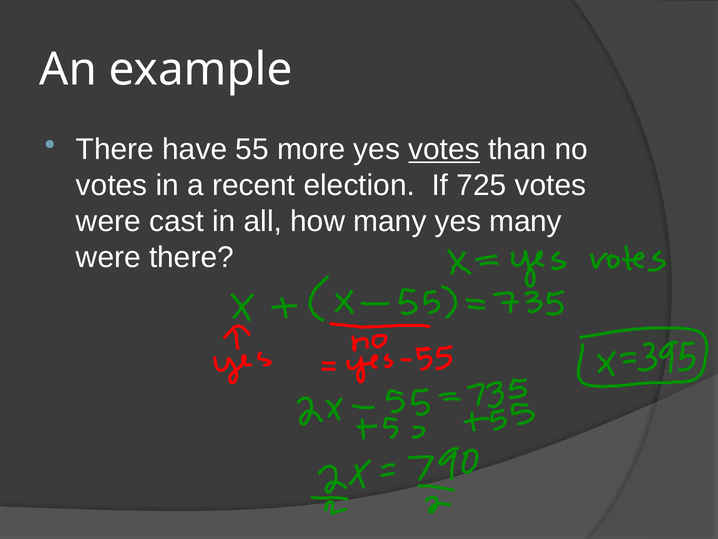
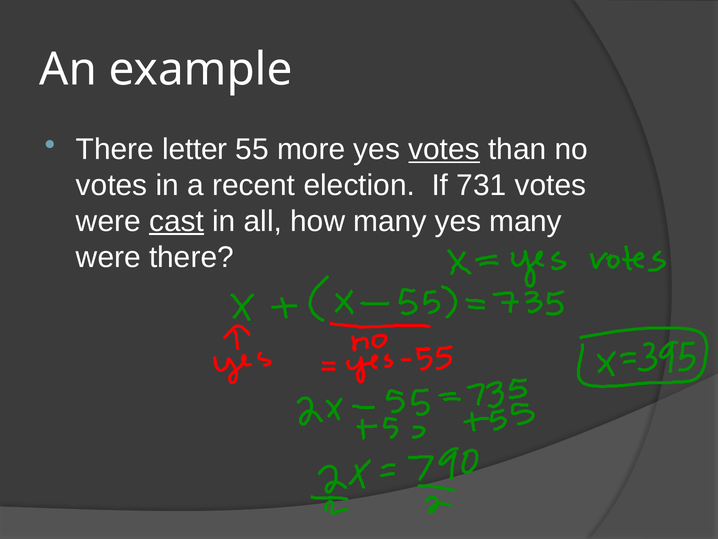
have: have -> letter
725: 725 -> 731
cast underline: none -> present
